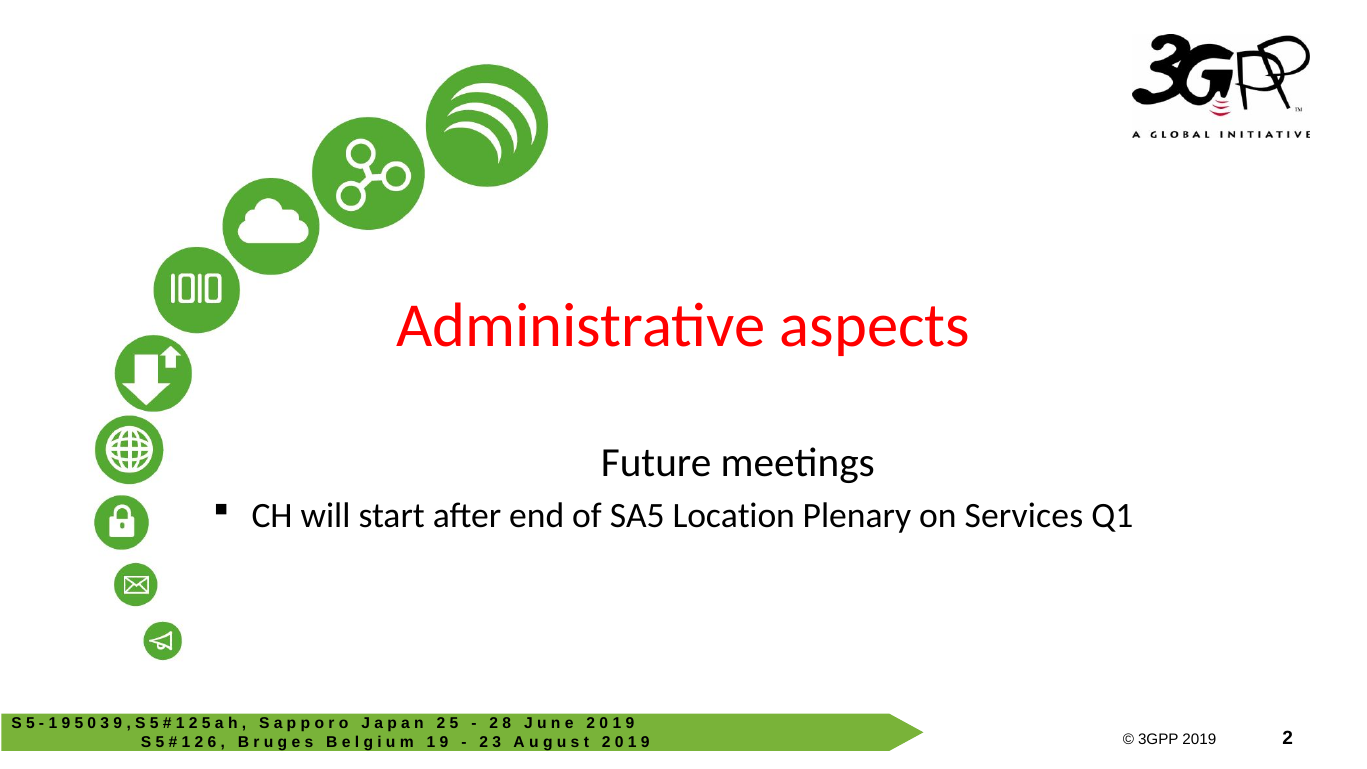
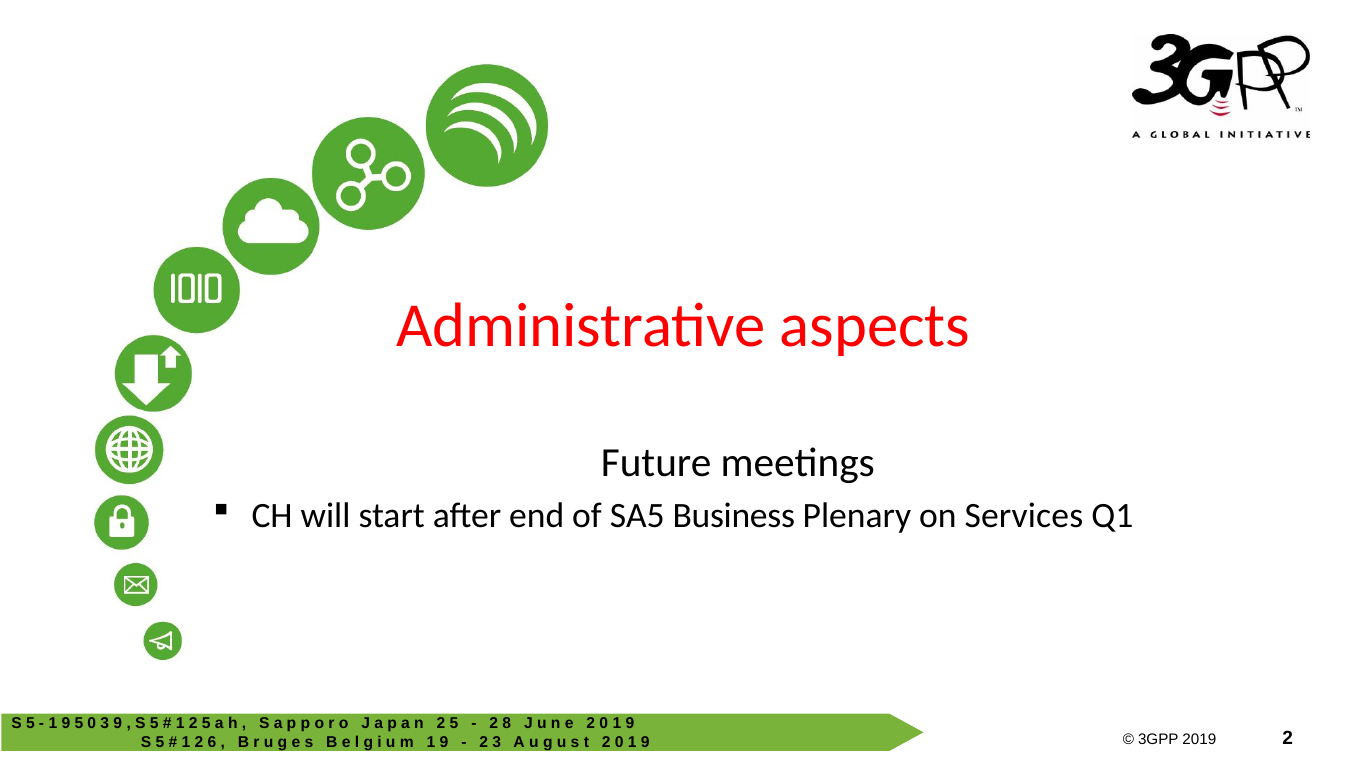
Location: Location -> Business
